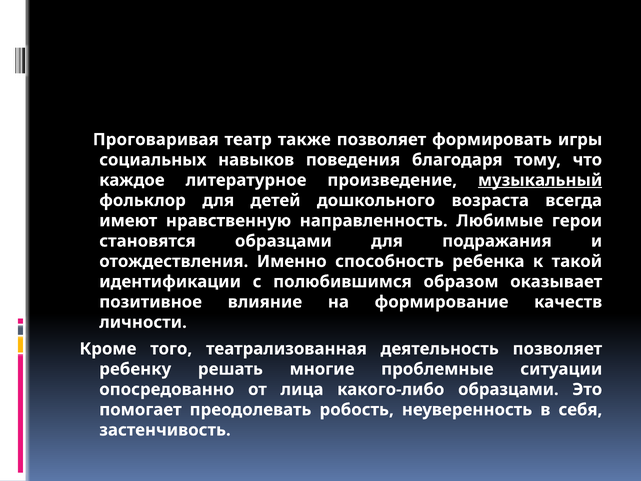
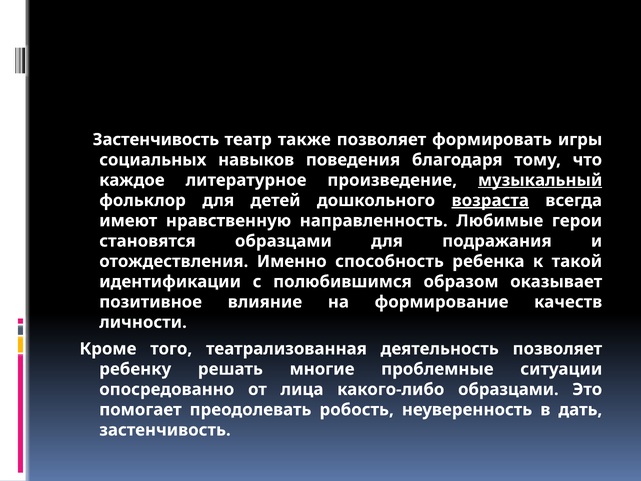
Проговаривая at (156, 140): Проговаривая -> Застенчивость
возраста underline: none -> present
себя: себя -> дать
